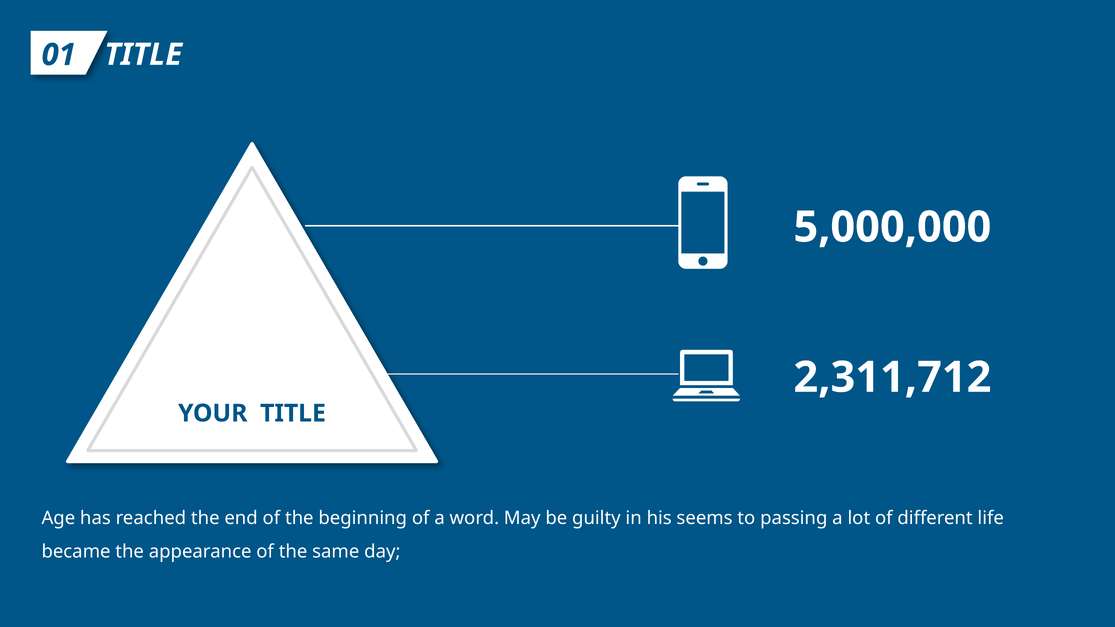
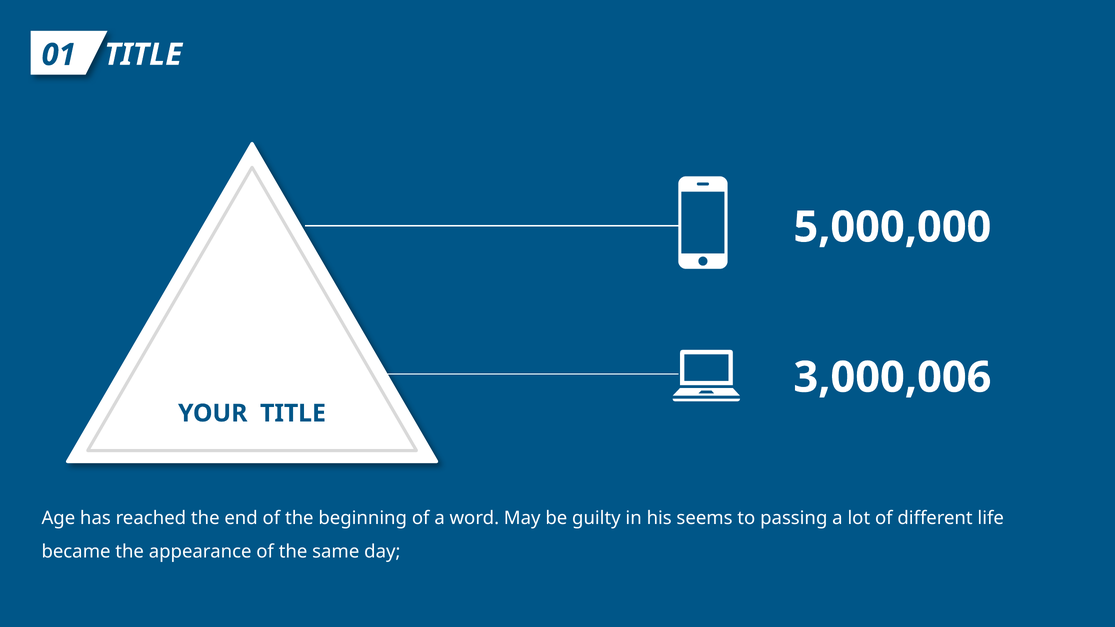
2,311,712: 2,311,712 -> 3,000,006
